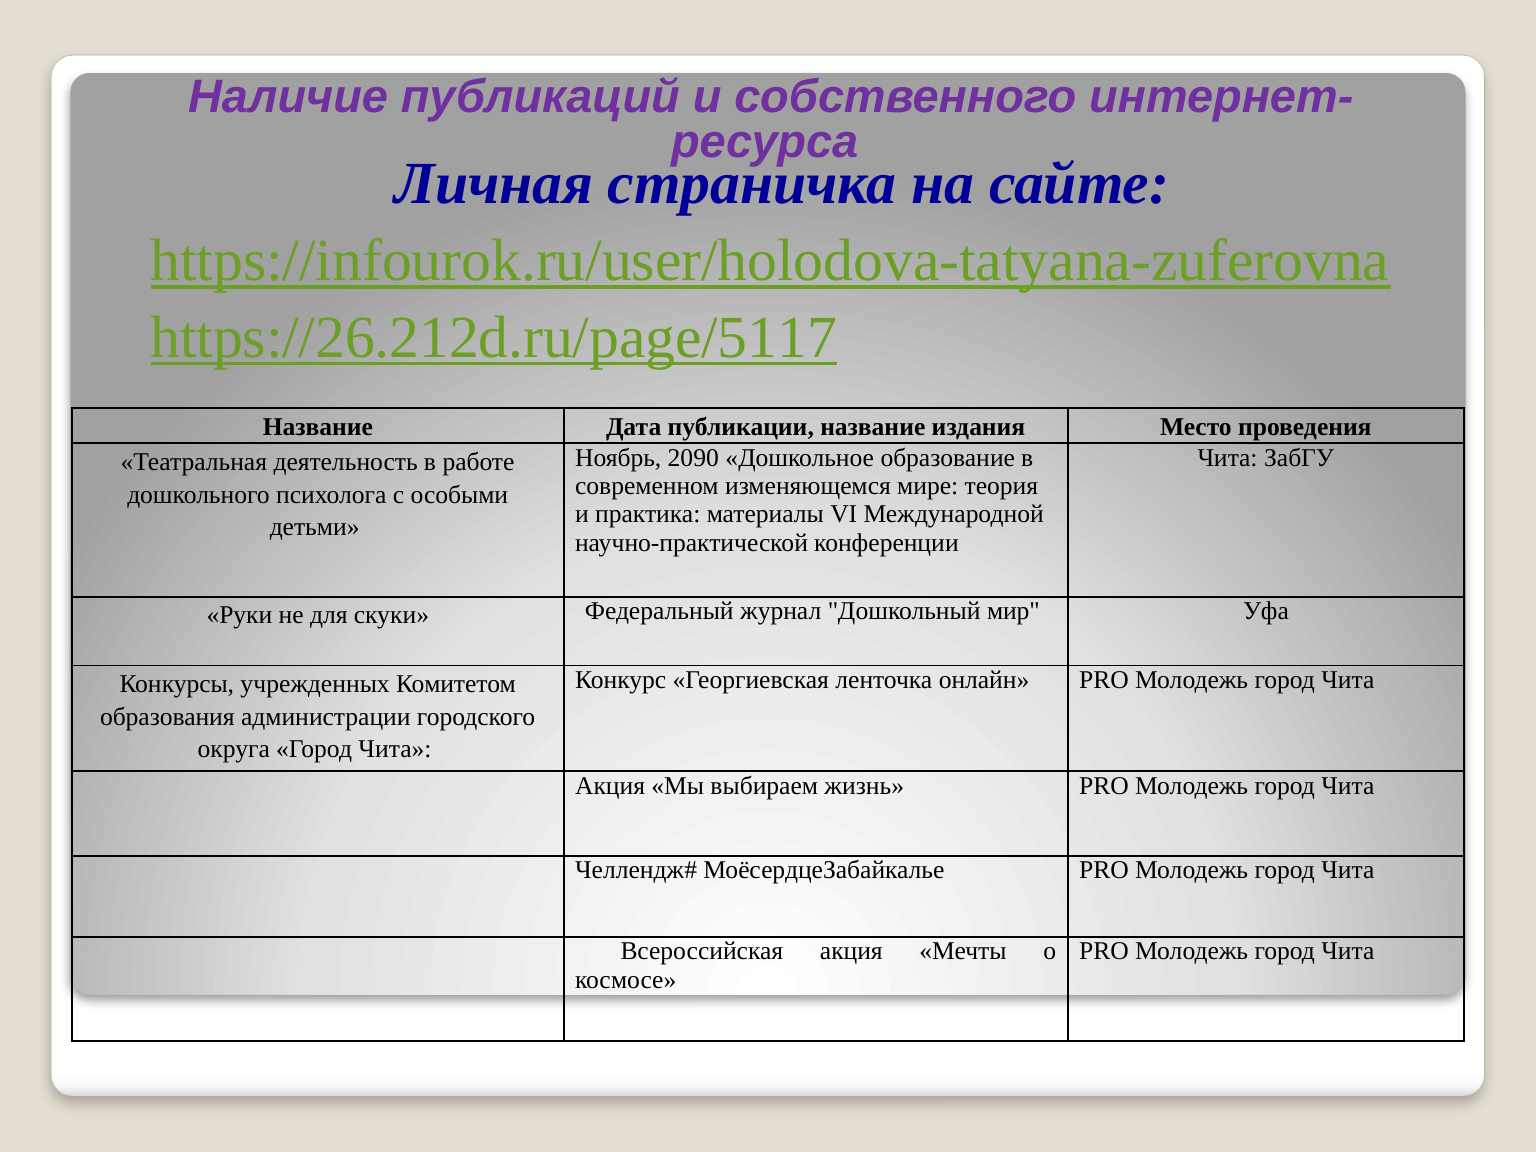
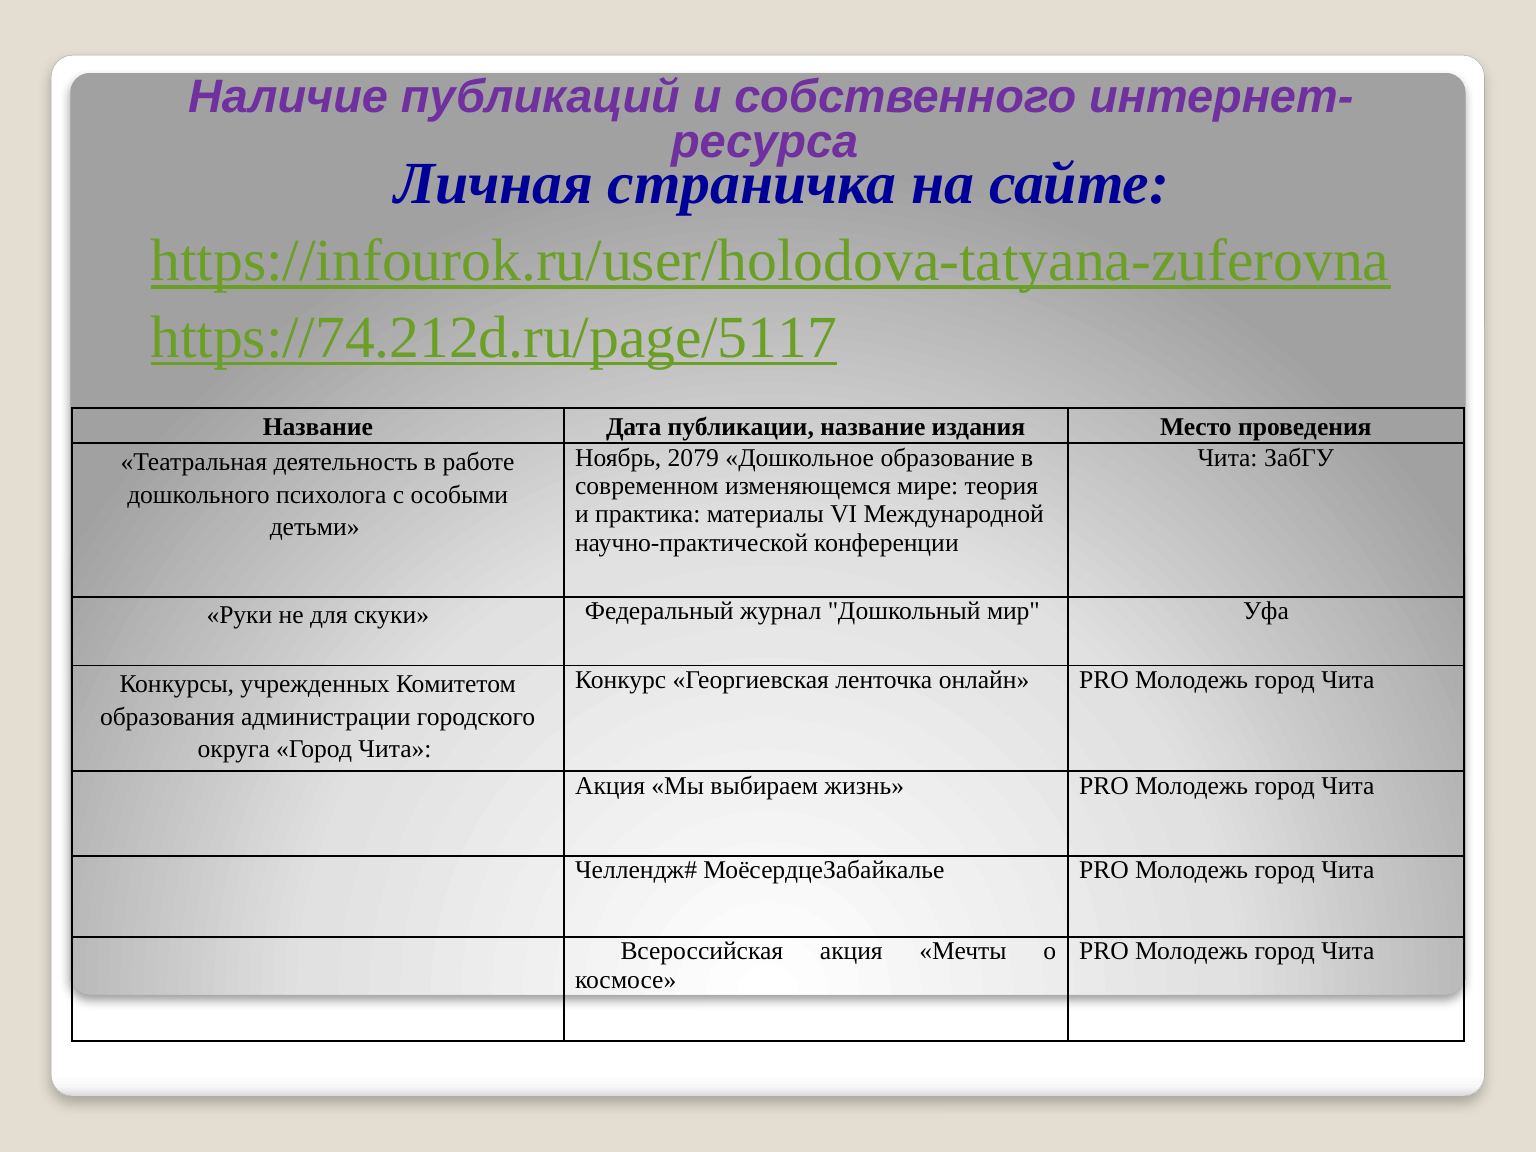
https://26.212d.ru/page/5117: https://26.212d.ru/page/5117 -> https://74.212d.ru/page/5117
2090: 2090 -> 2079
